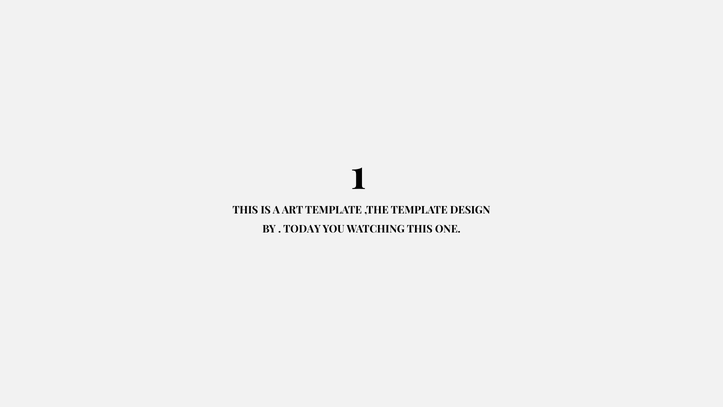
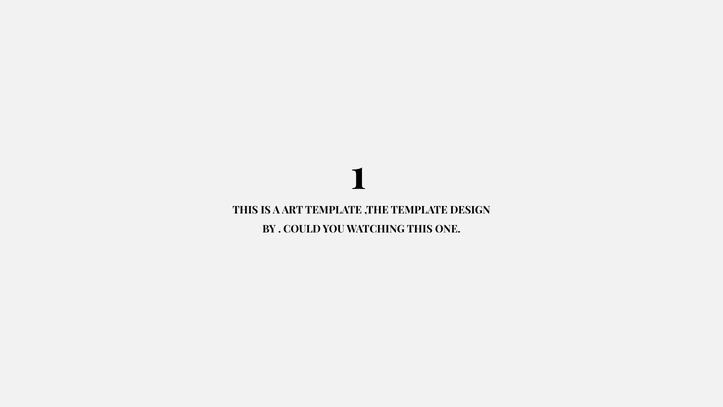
TODAY: TODAY -> COULD
